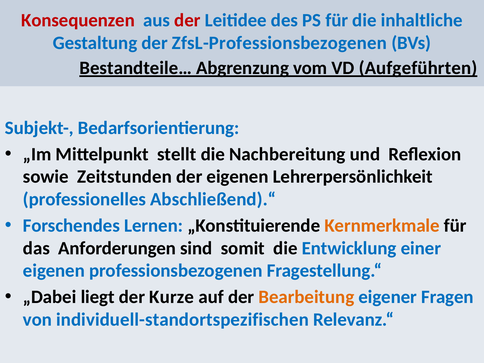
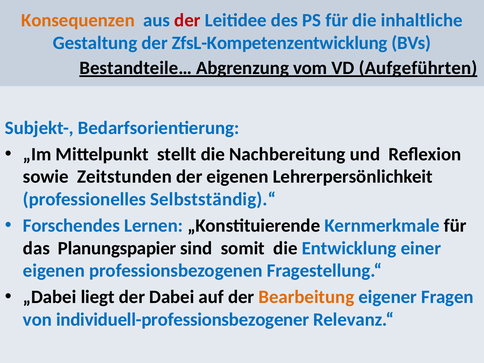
Konsequenzen colour: red -> orange
ZfsL-Professionsbezogenen: ZfsL-Professionsbezogenen -> ZfsL-Kompetenzentwicklung
Abschließend).“: Abschließend).“ -> Selbstständig).“
Kernmerkmale colour: orange -> blue
Anforderungen: Anforderungen -> Planungspapier
Kurze: Kurze -> Dabei
individuell-standortspezifischen: individuell-standortspezifischen -> individuell-professionsbezogener
